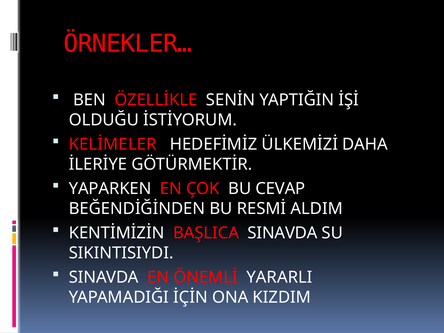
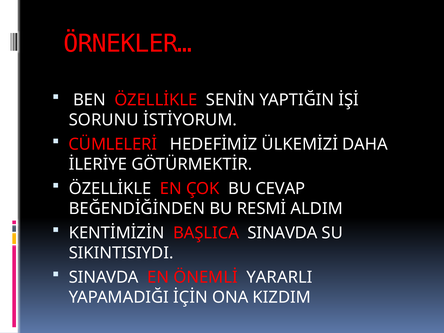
OLDUĞU: OLDUĞU -> SORUNU
KELİMELER: KELİMELER -> CÜMLELERİ
YAPARKEN at (110, 189): YAPARKEN -> ÖZELLİKLE
